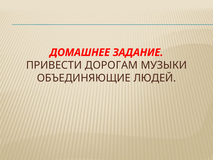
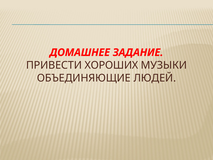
ДОРОГАМ: ДОРОГАМ -> ХОРОШИХ
